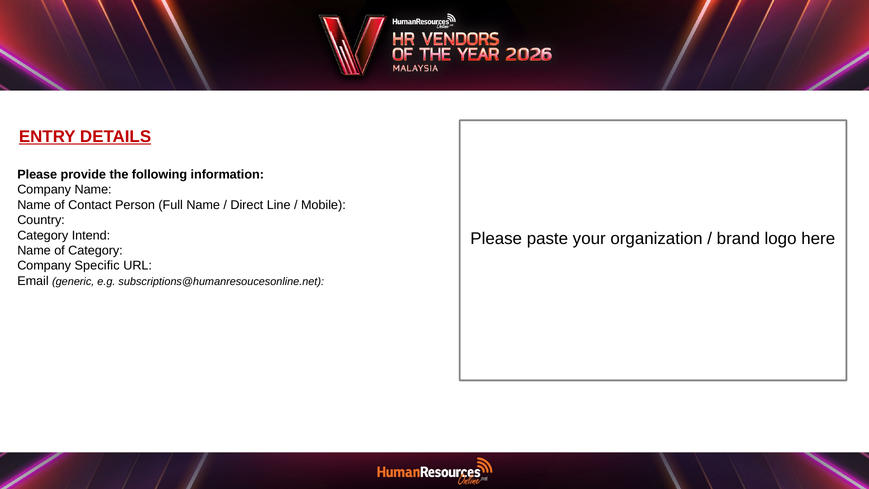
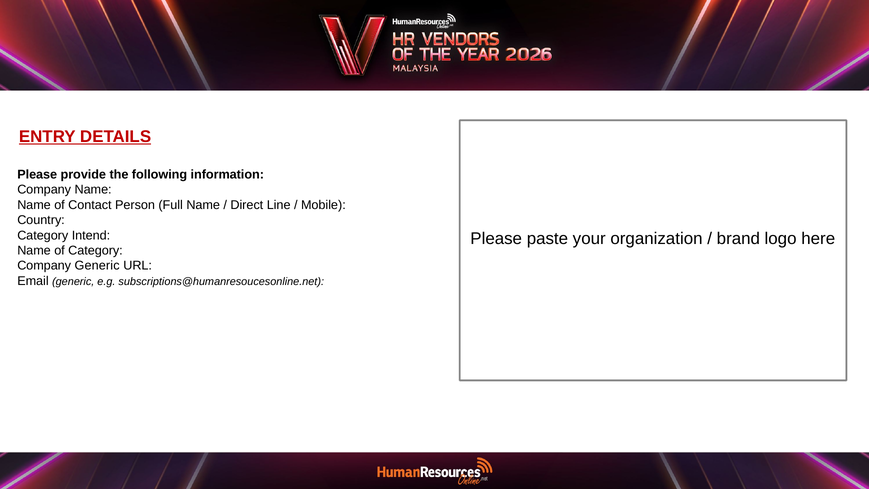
Company Specific: Specific -> Generic
